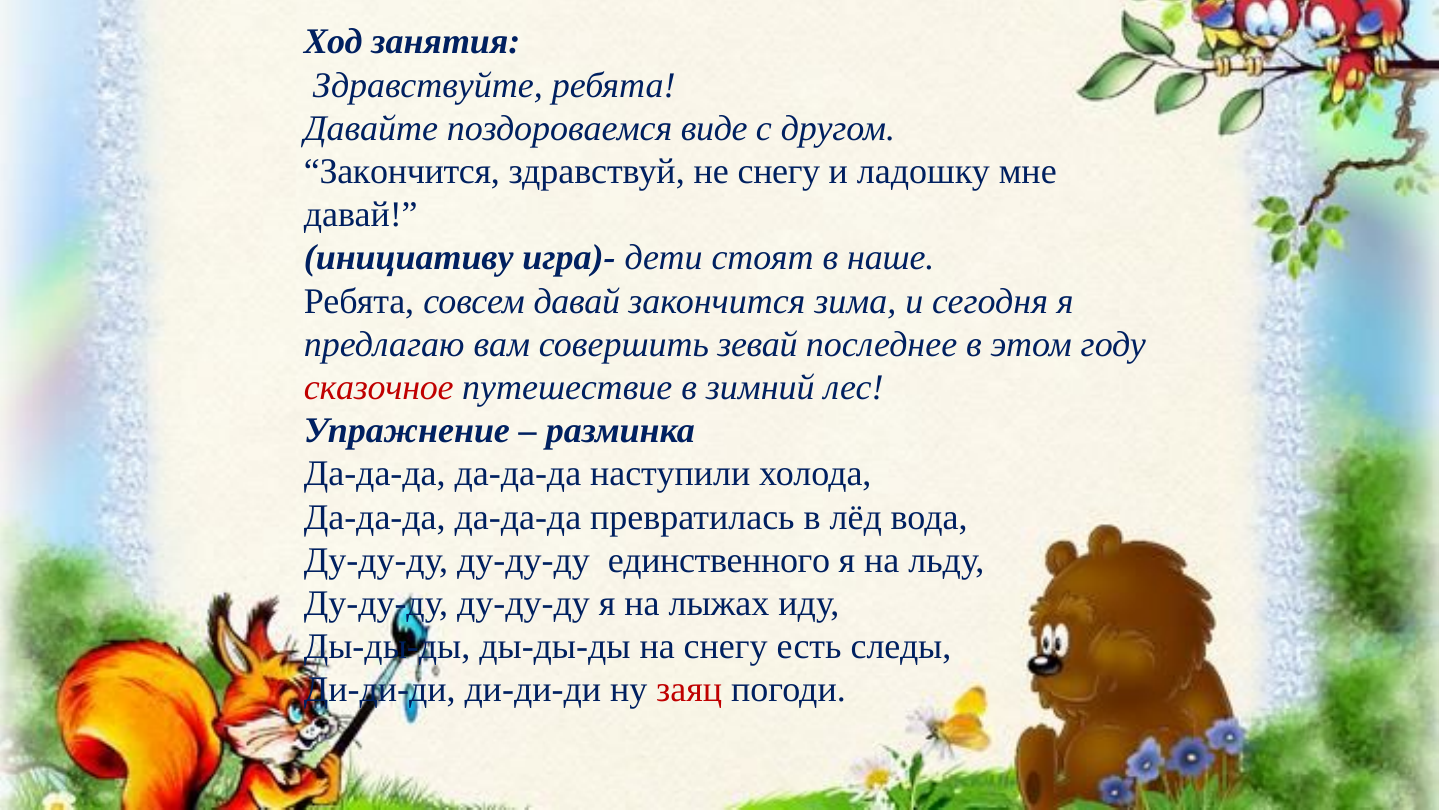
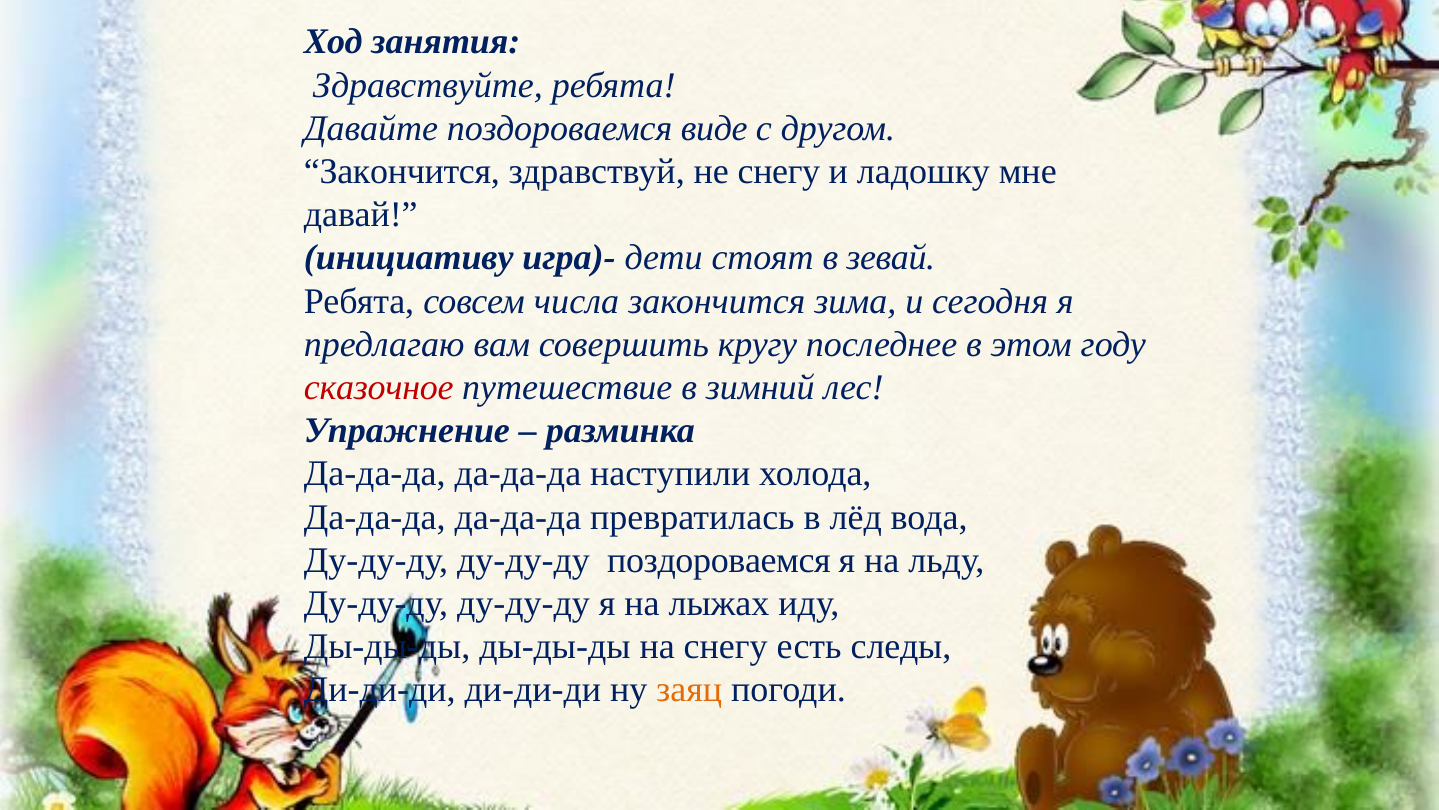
наше: наше -> зевай
совсем давай: давай -> числа
зевай: зевай -> кругу
ду-ду-ду единственного: единственного -> поздороваемся
заяц colour: red -> orange
